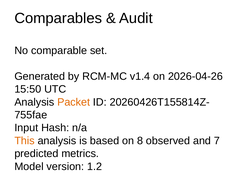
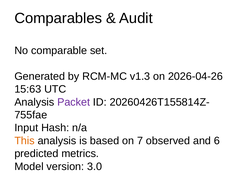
v1.4: v1.4 -> v1.3
15:50: 15:50 -> 15:63
Packet colour: orange -> purple
8: 8 -> 7
7: 7 -> 6
1.2: 1.2 -> 3.0
